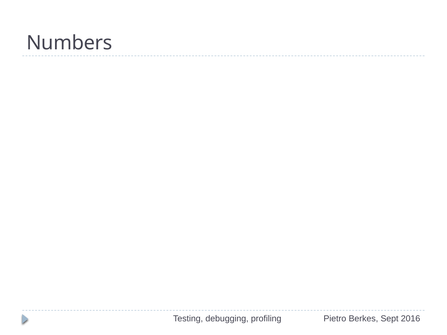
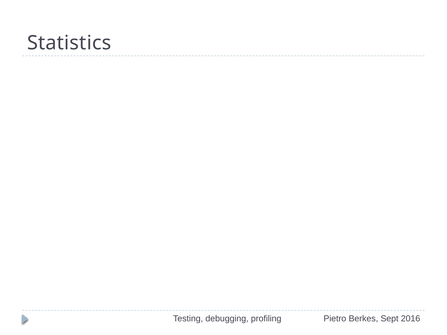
Numbers: Numbers -> Statistics
